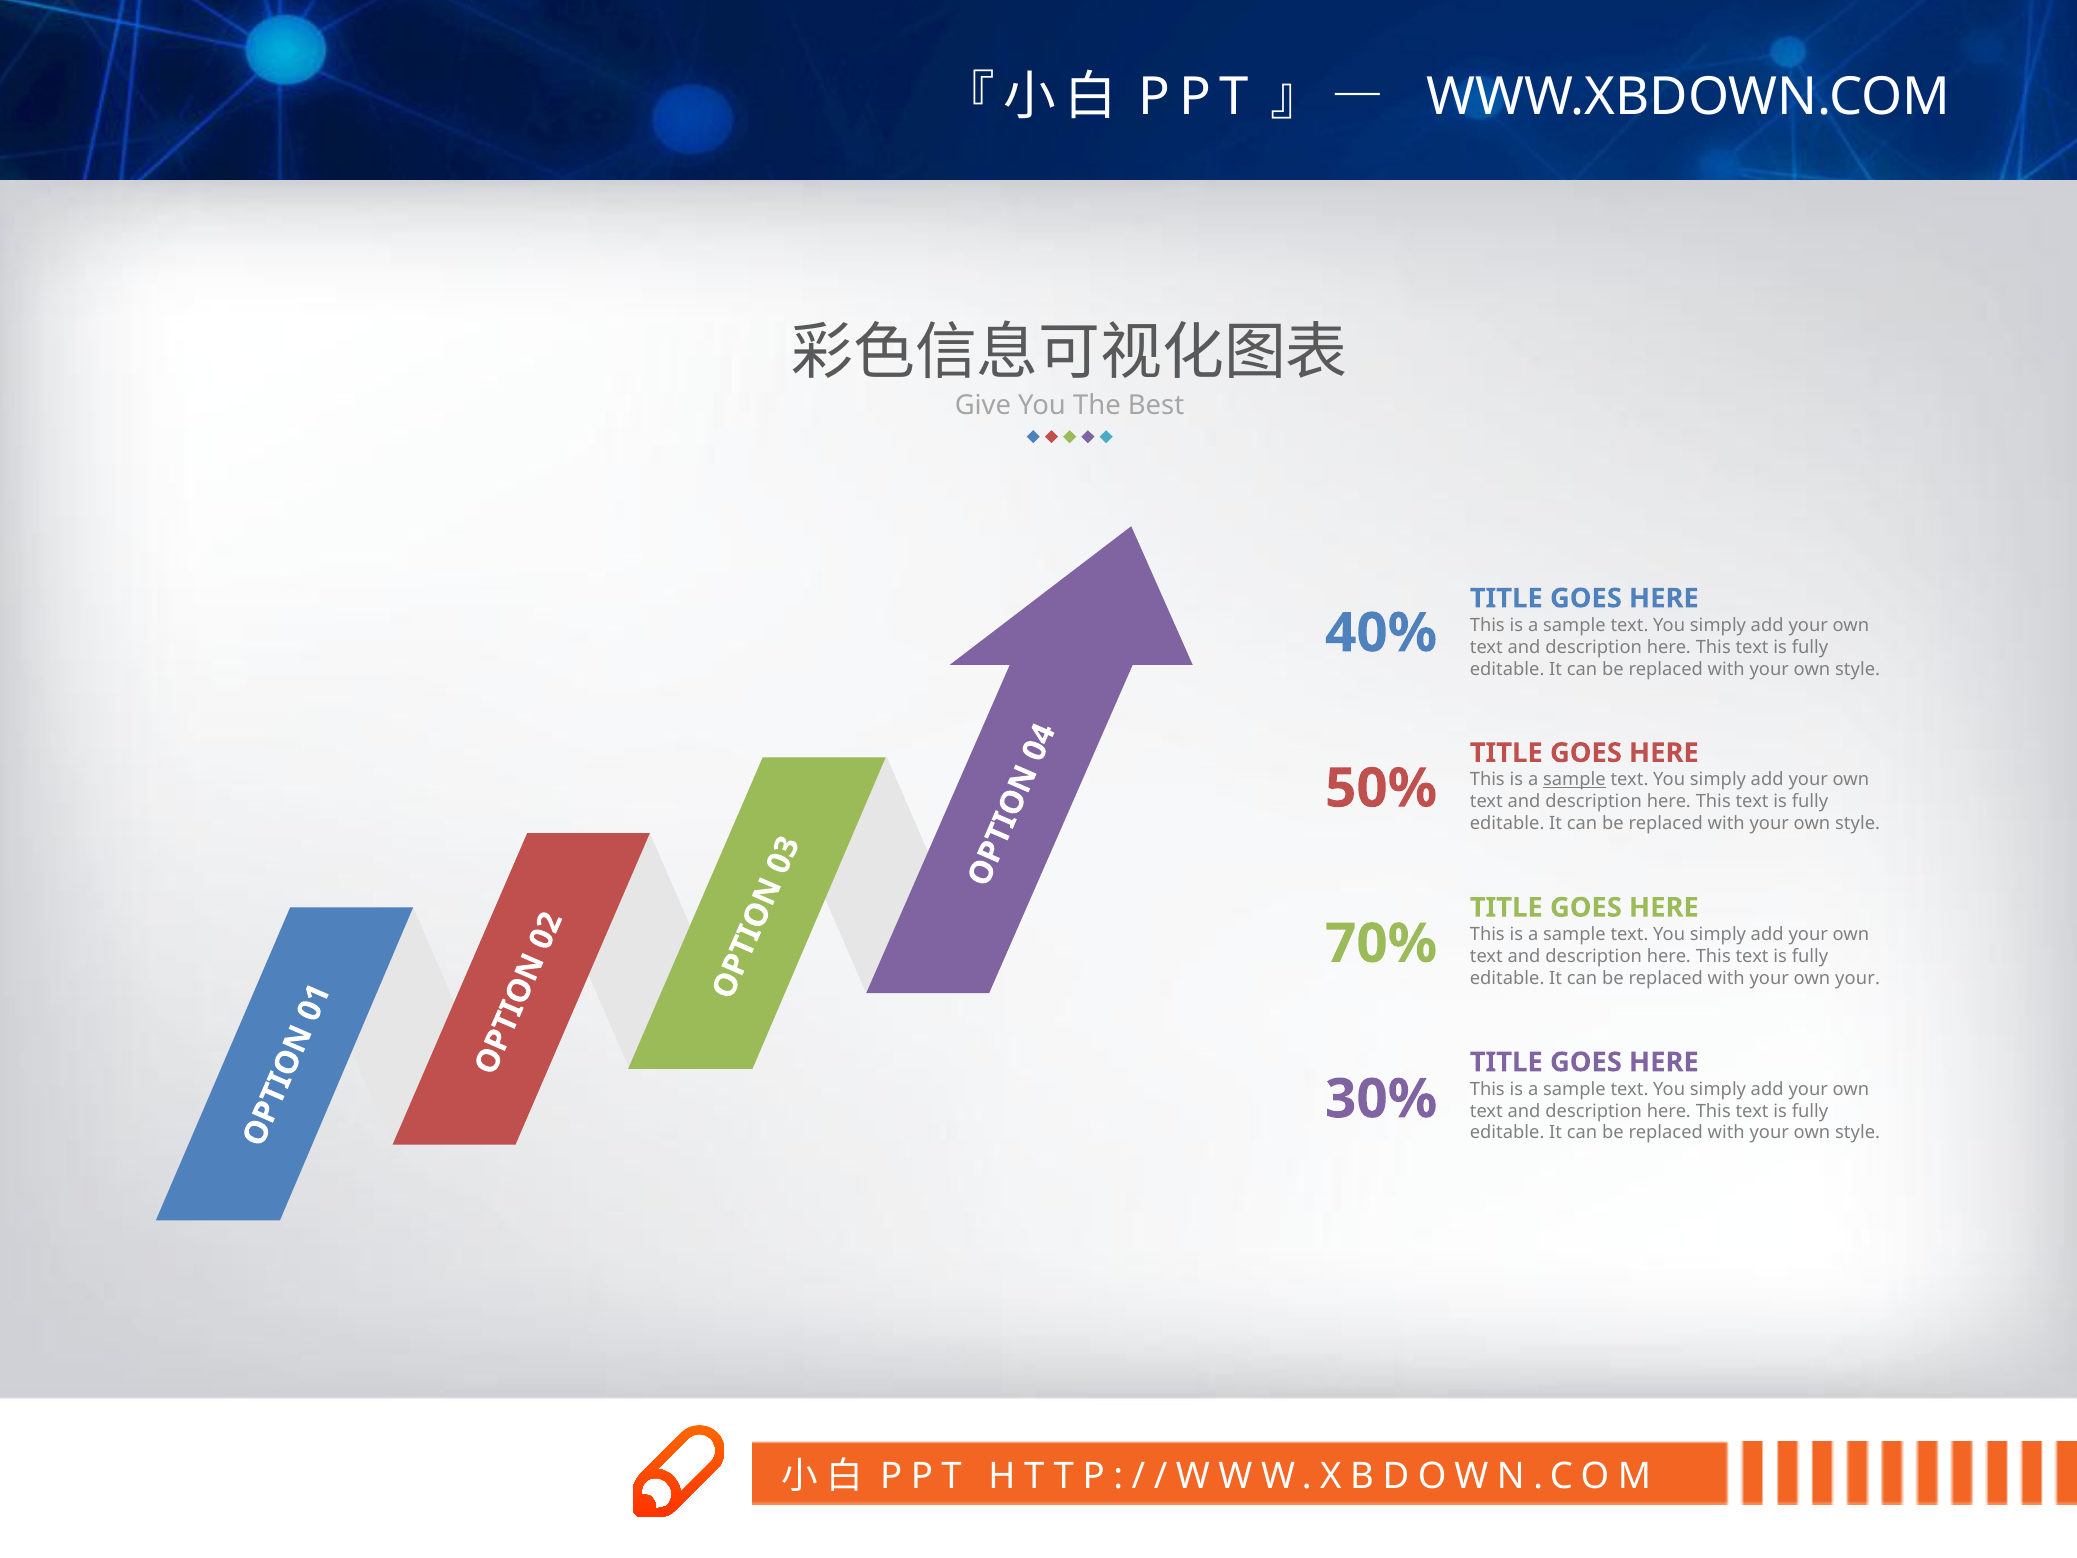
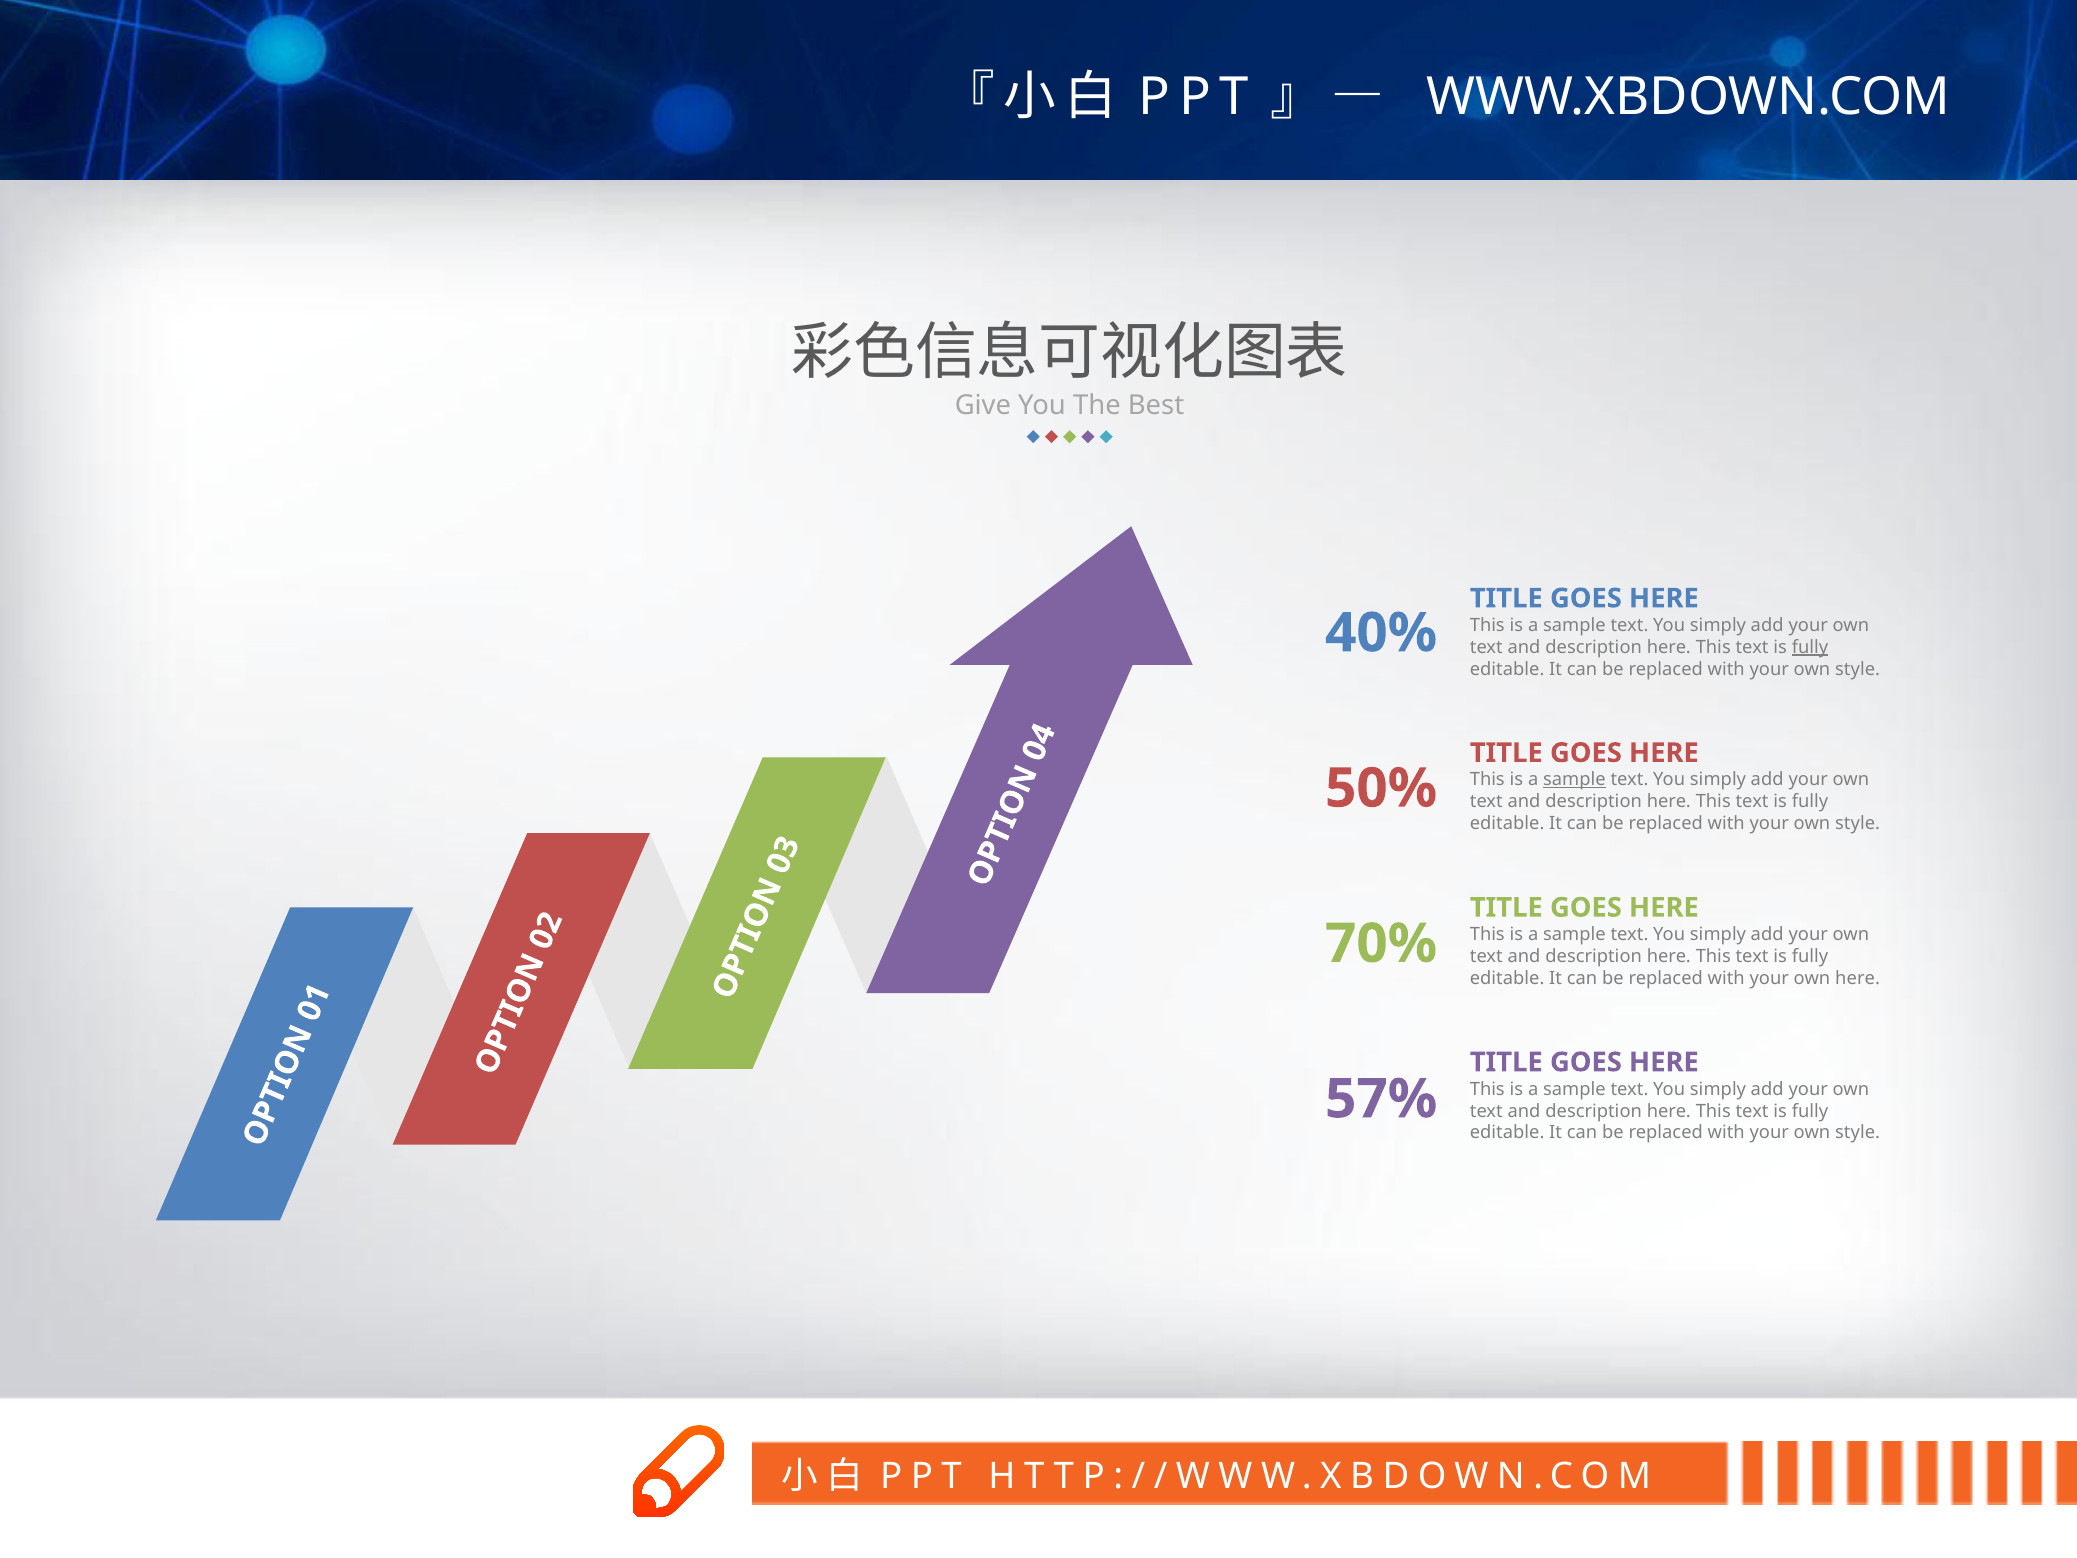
fully at (1810, 647) underline: none -> present
own your: your -> here
30%: 30% -> 57%
